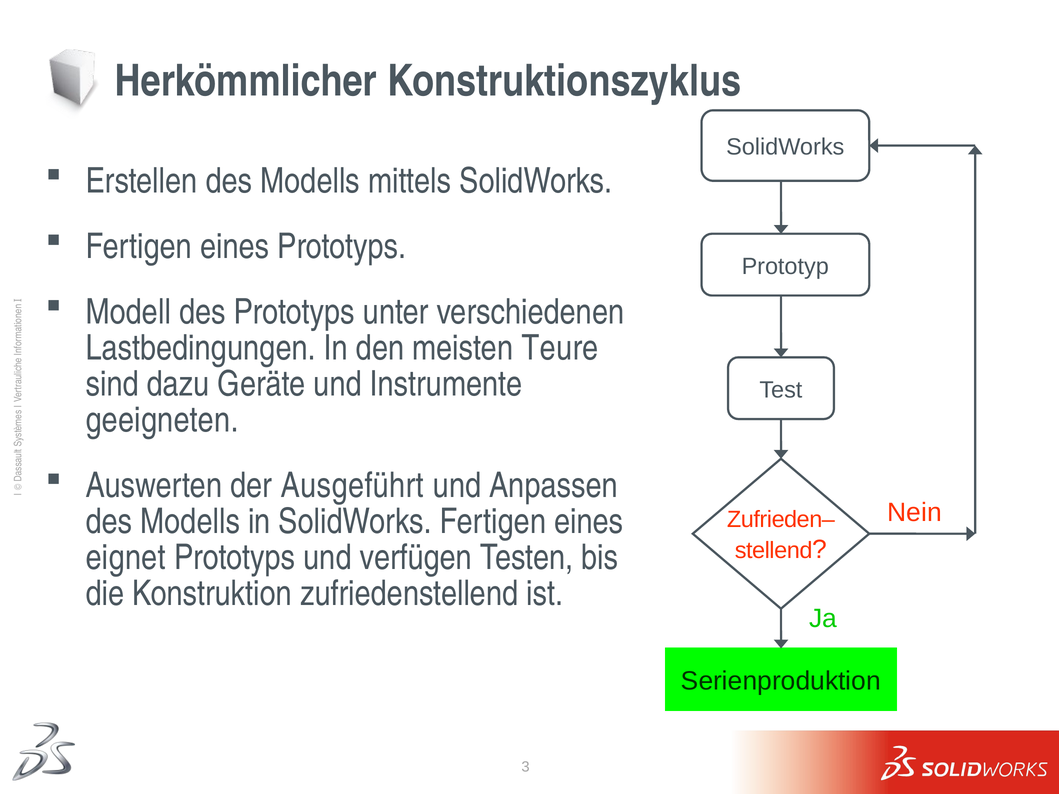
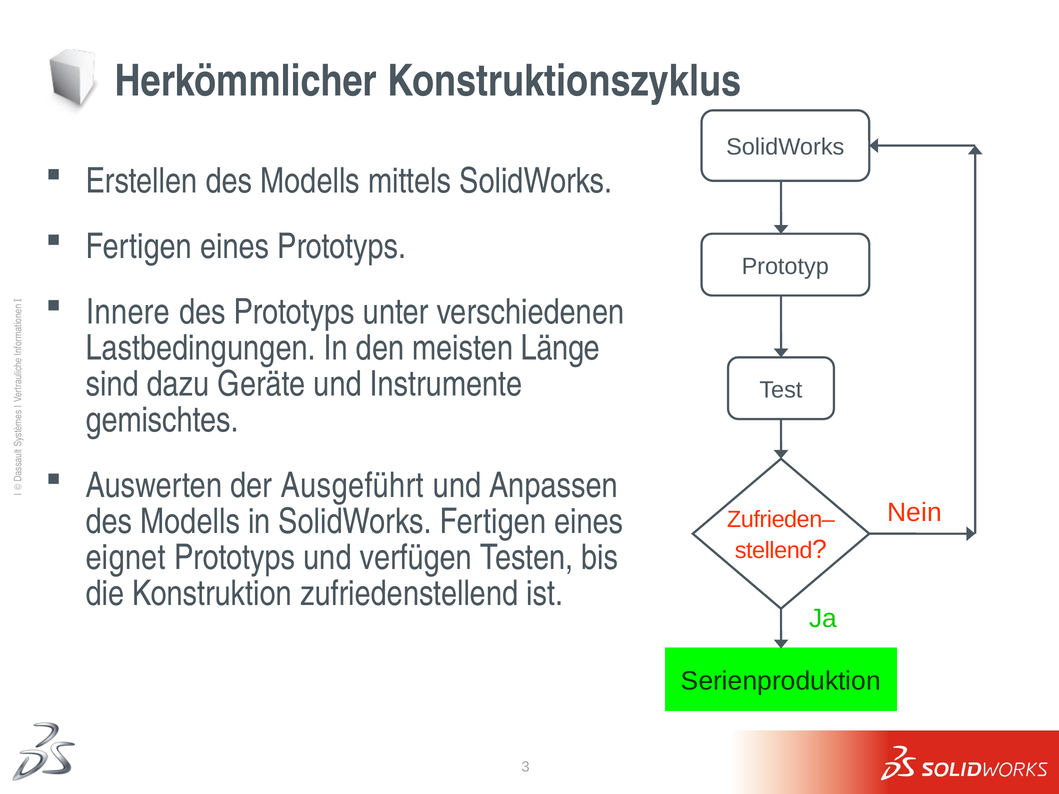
Modell: Modell -> Innere
Teure: Teure -> Länge
geeigneten: geeigneten -> gemischtes
